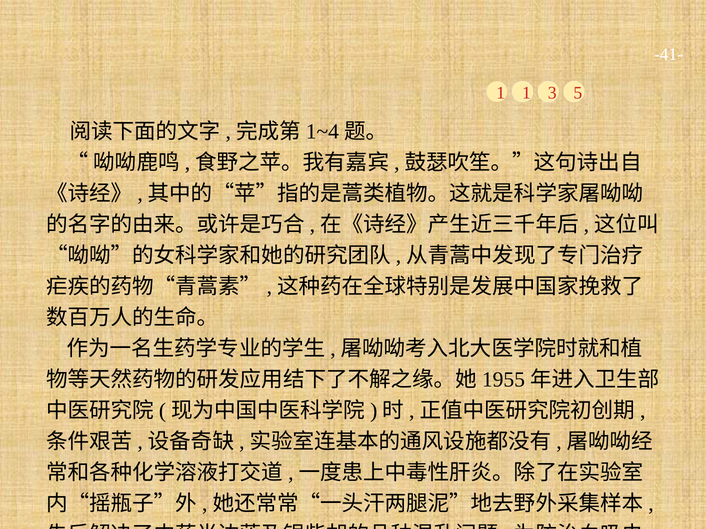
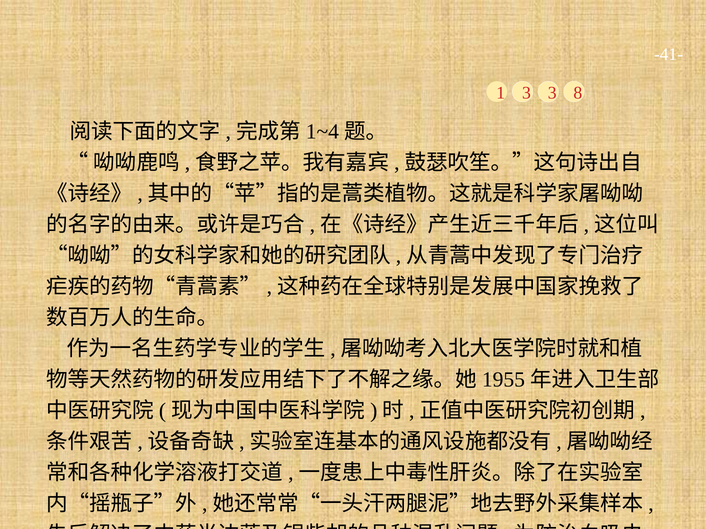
1 1: 1 -> 3
5: 5 -> 8
